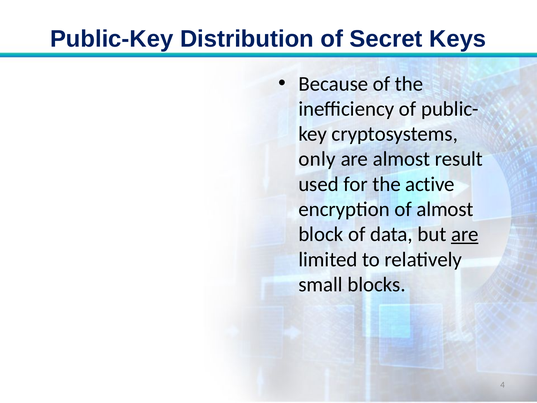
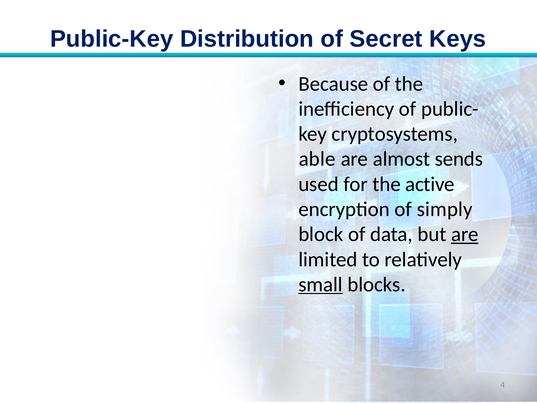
only: only -> able
result: result -> sends
of almost: almost -> simply
small underline: none -> present
